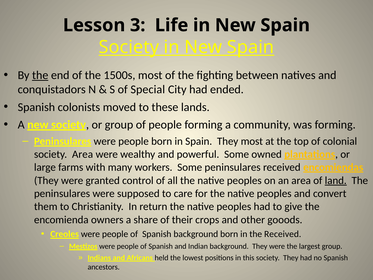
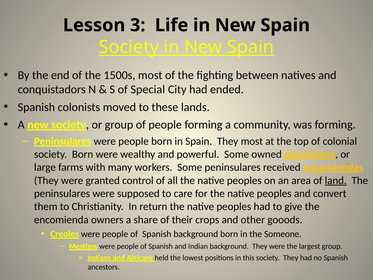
the at (40, 75) underline: present -> none
society Area: Area -> Born
the Received: Received -> Someone
